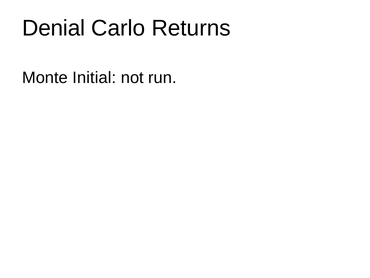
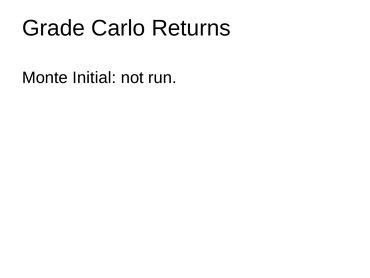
Denial: Denial -> Grade
